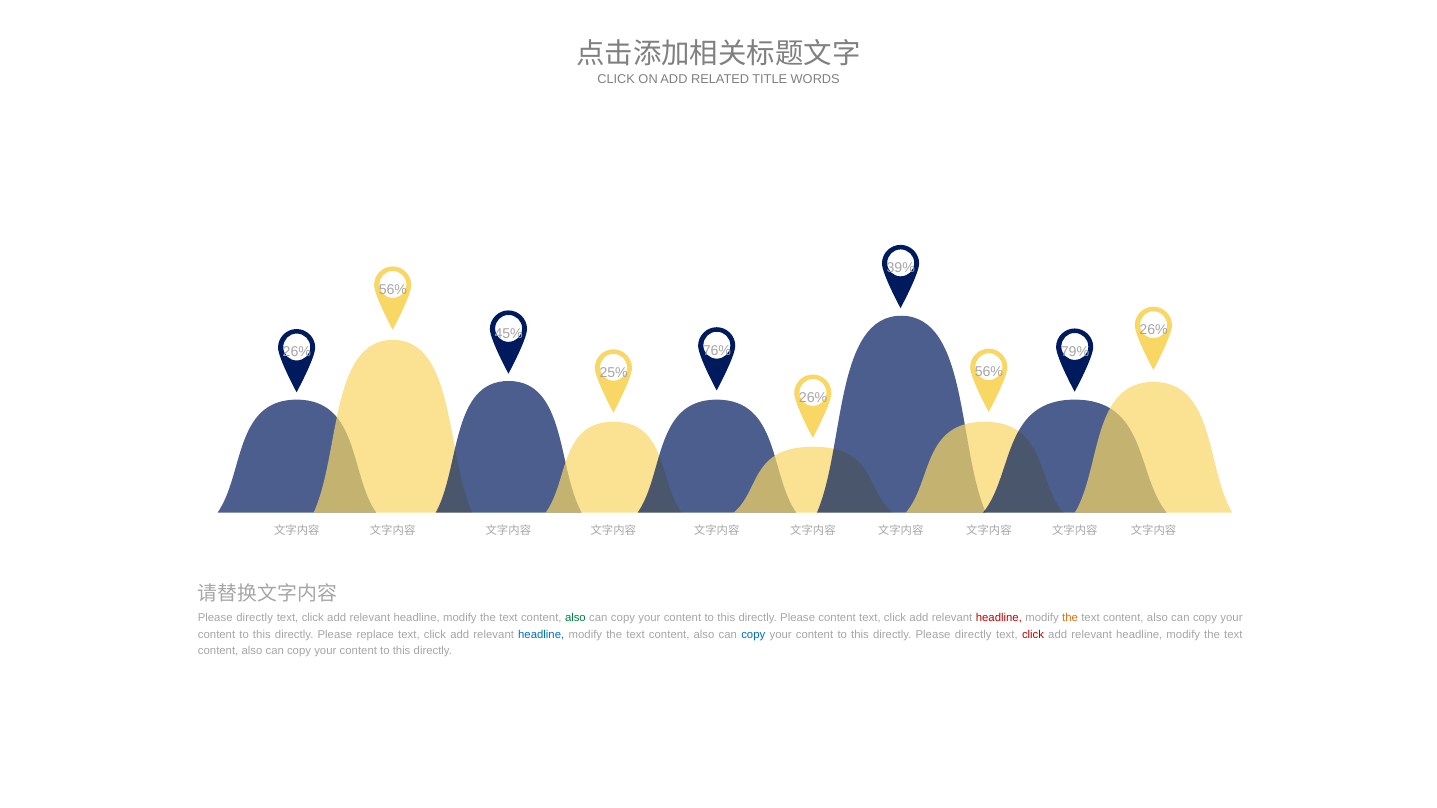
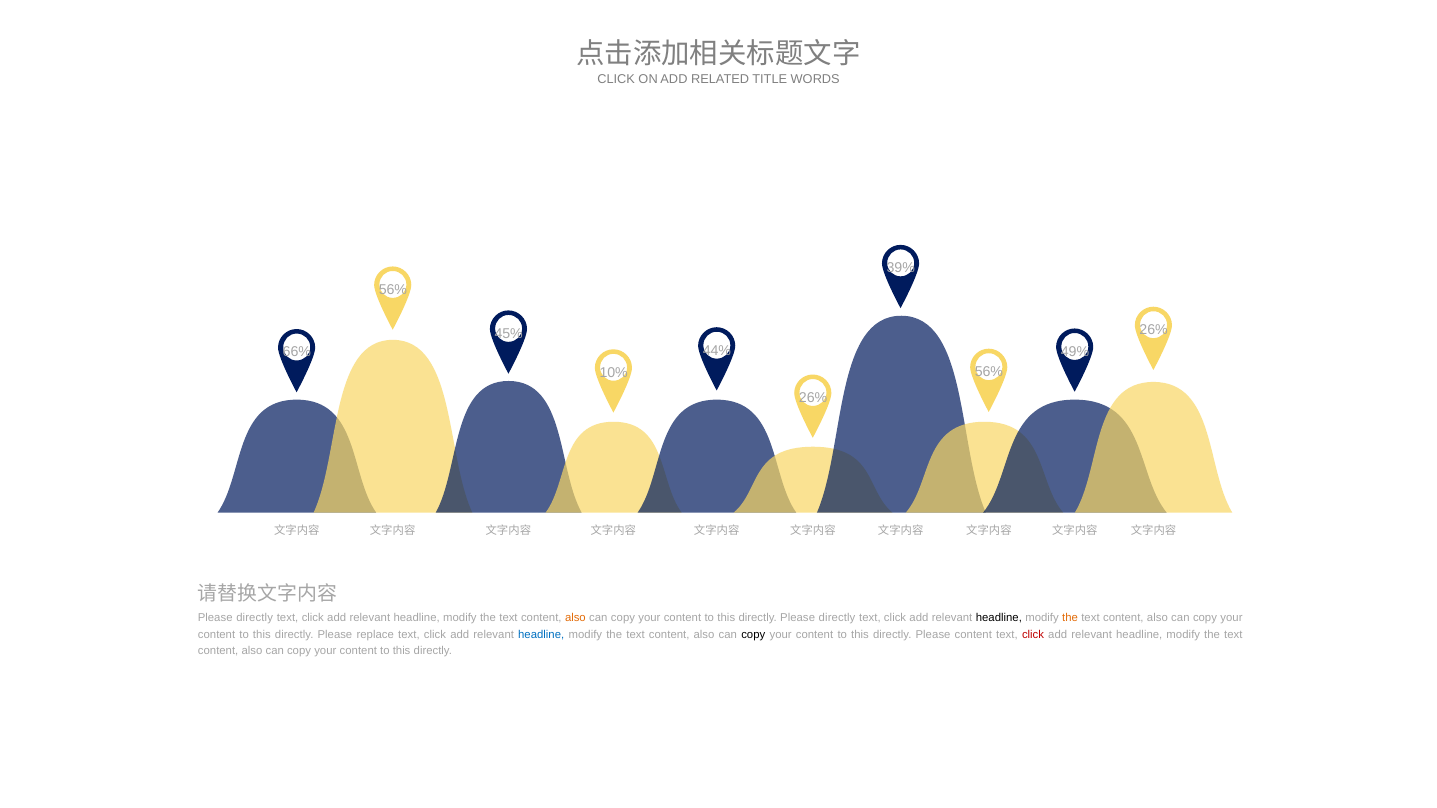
76%: 76% -> 44%
79%: 79% -> 49%
26% at (297, 352): 26% -> 66%
25%: 25% -> 10%
also at (575, 618) colour: green -> orange
directly Please content: content -> directly
headline at (999, 618) colour: red -> black
copy at (753, 635) colour: blue -> black
directly Please directly: directly -> content
